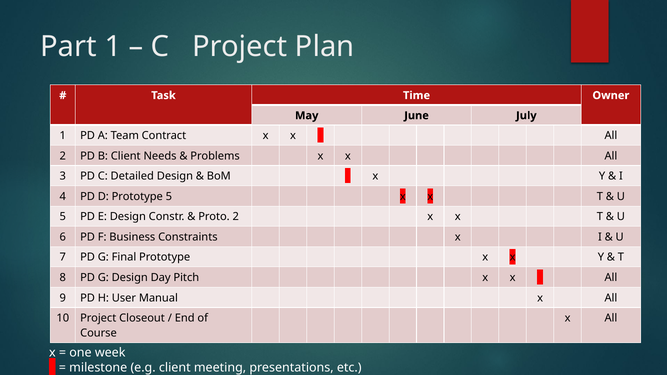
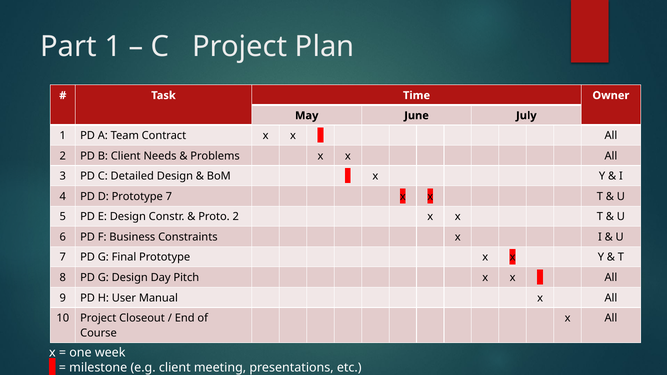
Prototype 5: 5 -> 7
